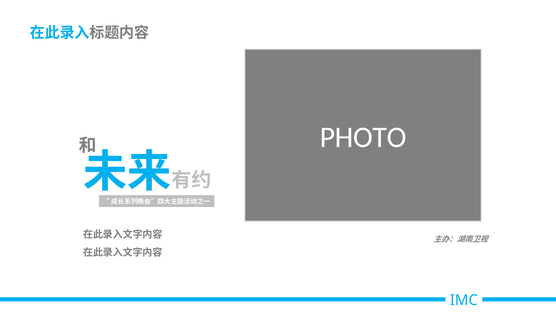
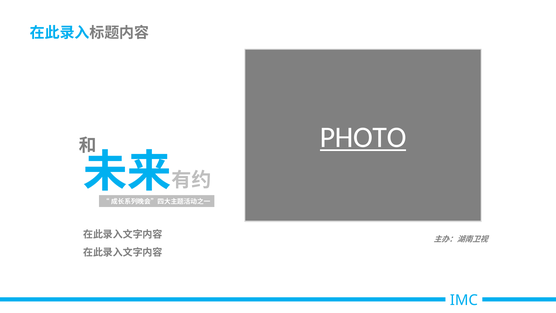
PHOTO underline: none -> present
